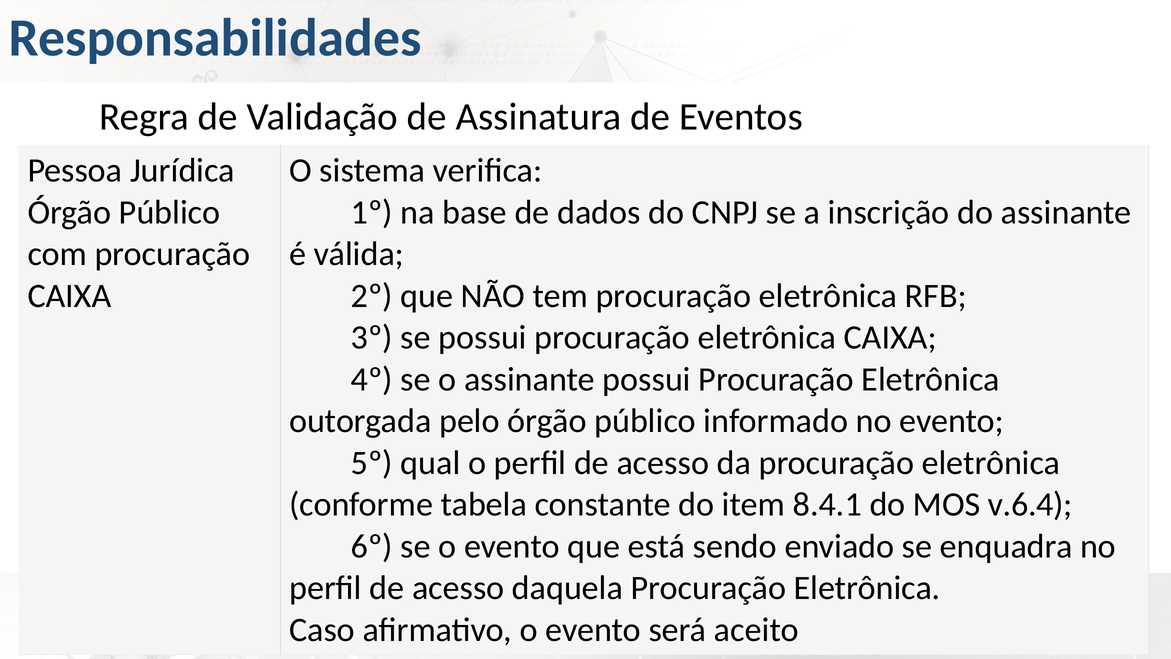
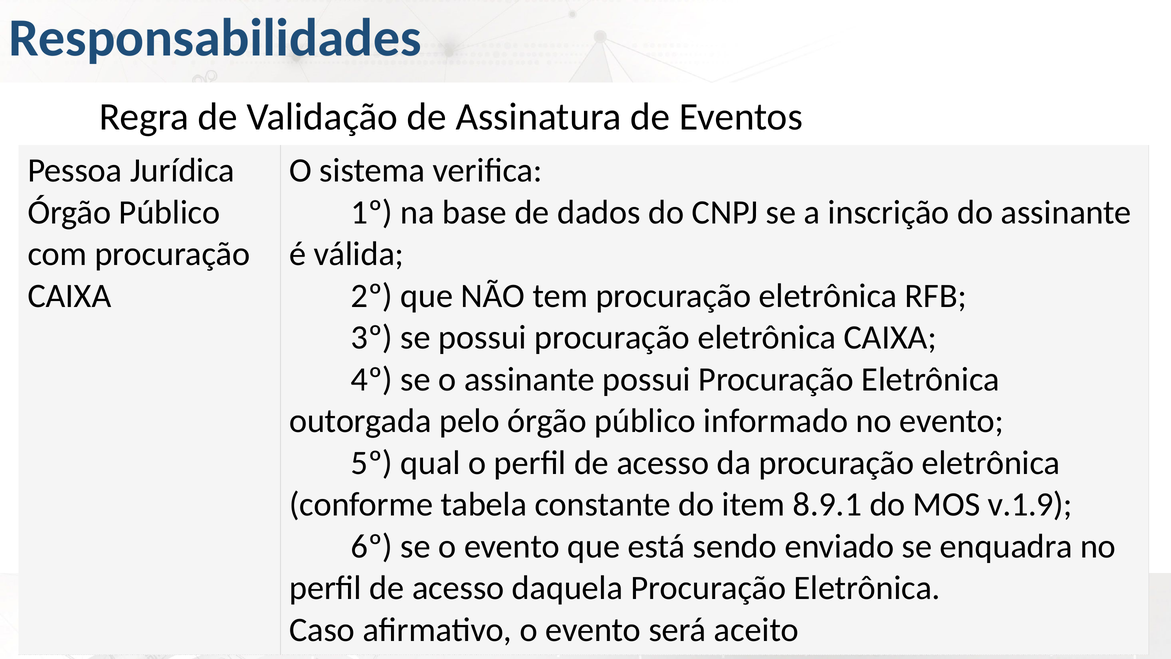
8.4.1: 8.4.1 -> 8.9.1
v.6.4: v.6.4 -> v.1.9
